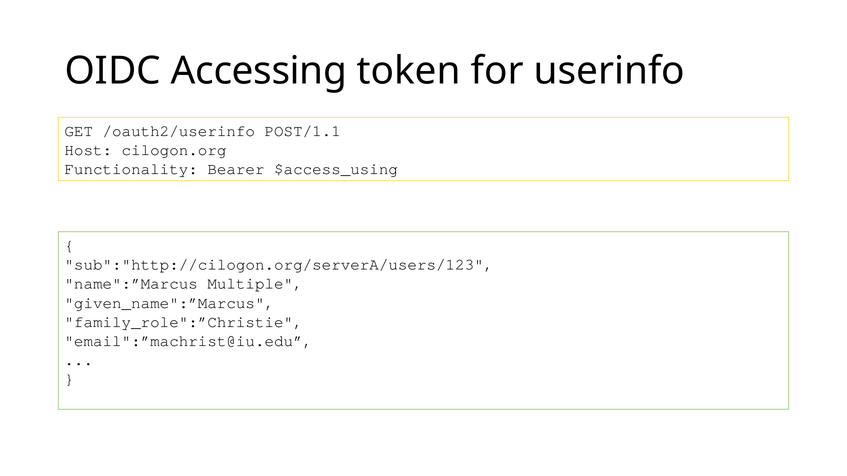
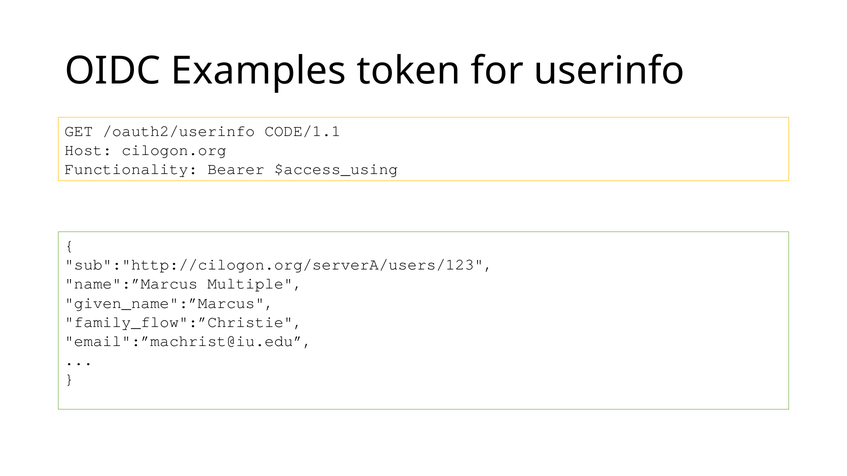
Accessing: Accessing -> Examples
POST/1.1: POST/1.1 -> CODE/1.1
family_role":”Christie: family_role":”Christie -> family_flow":”Christie
